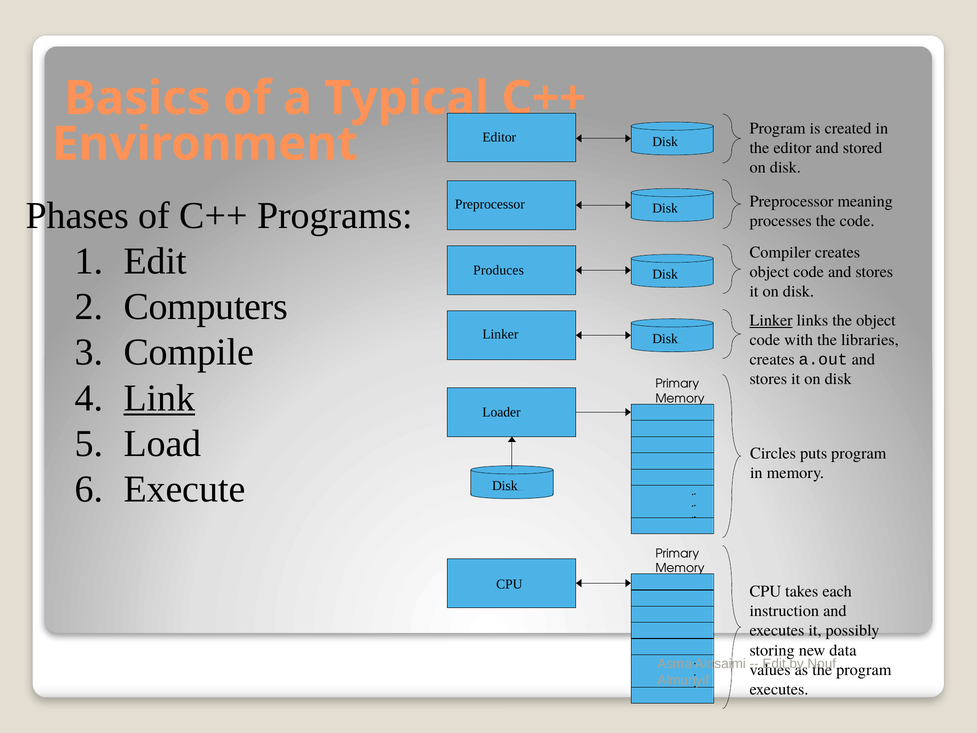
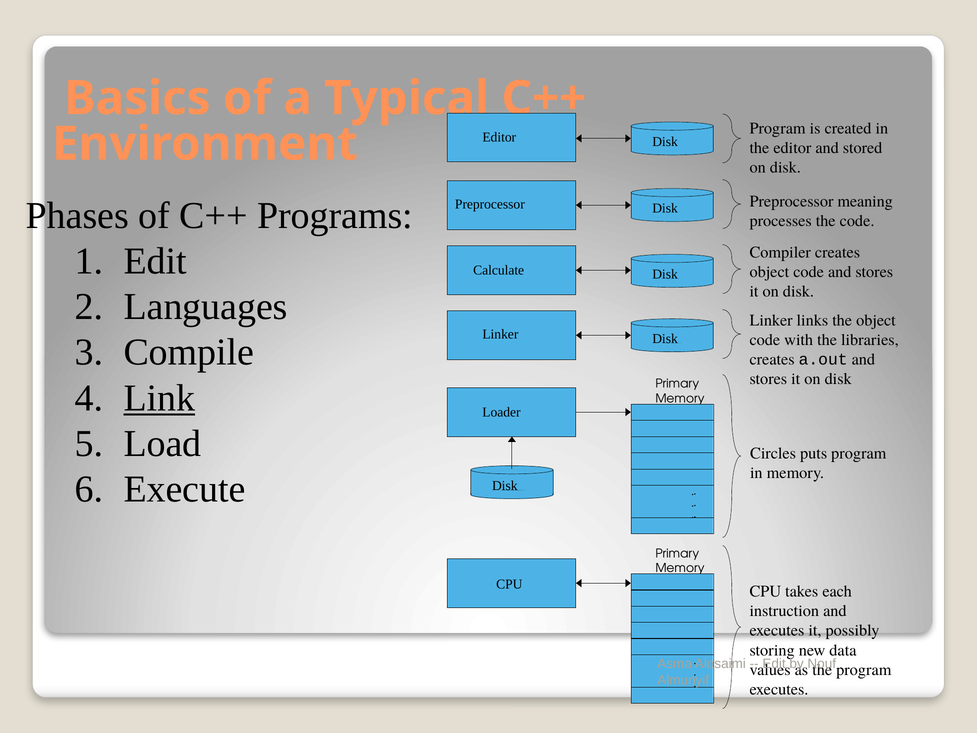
Produces: Produces -> Calculate
Computers: Computers -> Languages
Linker at (771, 320) underline: present -> none
